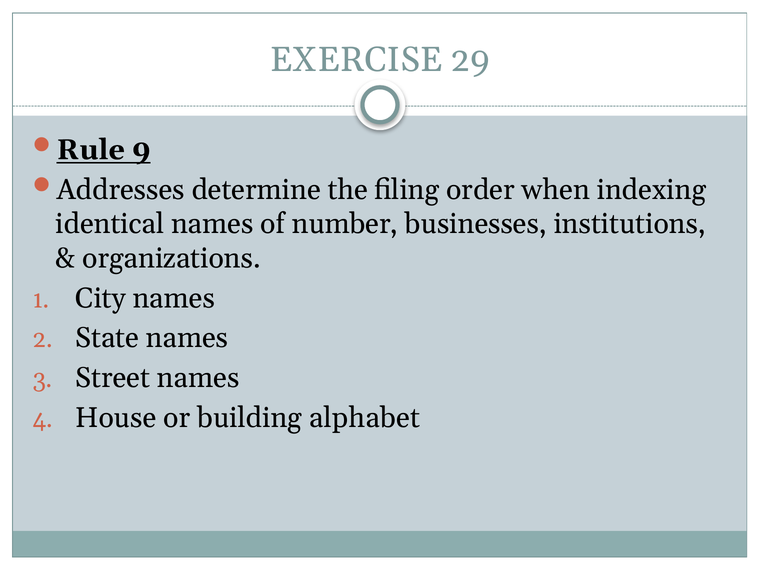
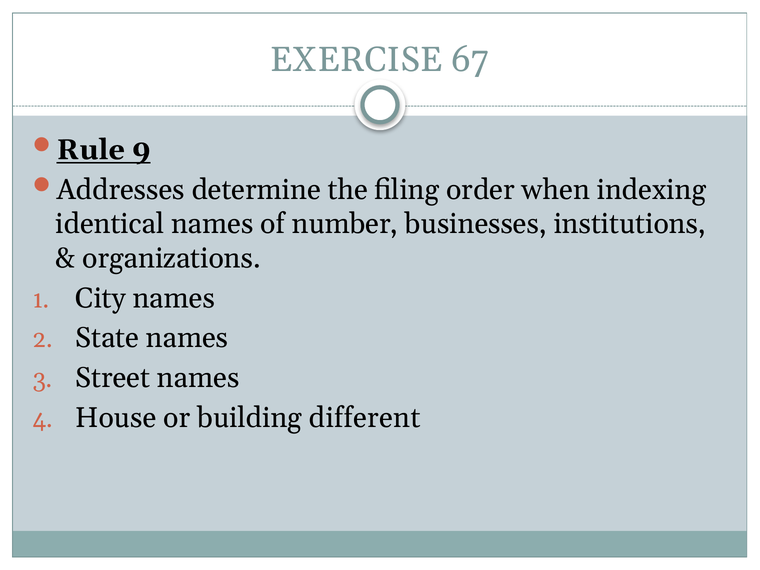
29: 29 -> 67
alphabet: alphabet -> different
